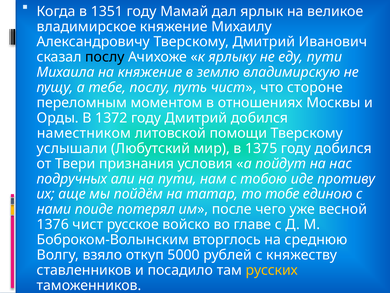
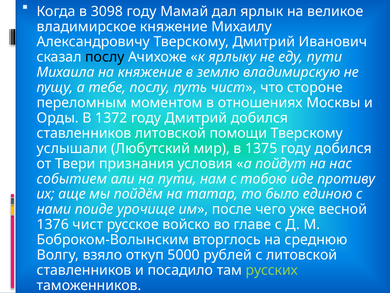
1351: 1351 -> 3098
наместником at (84, 133): наместником -> ставленников
подручных: подручных -> событием
тобе: тобе -> было
потерял: потерял -> урочище
с княжеству: княжеству -> литовской
русских colour: yellow -> light green
